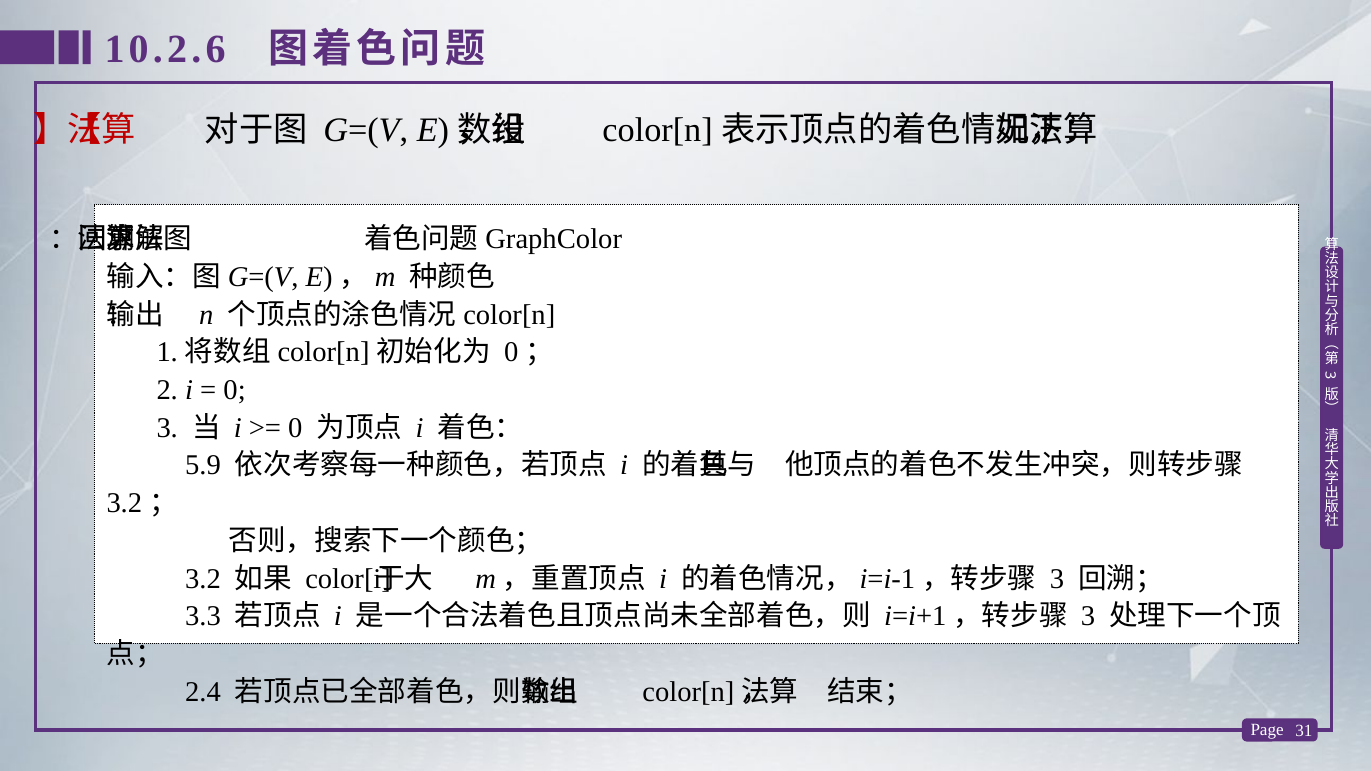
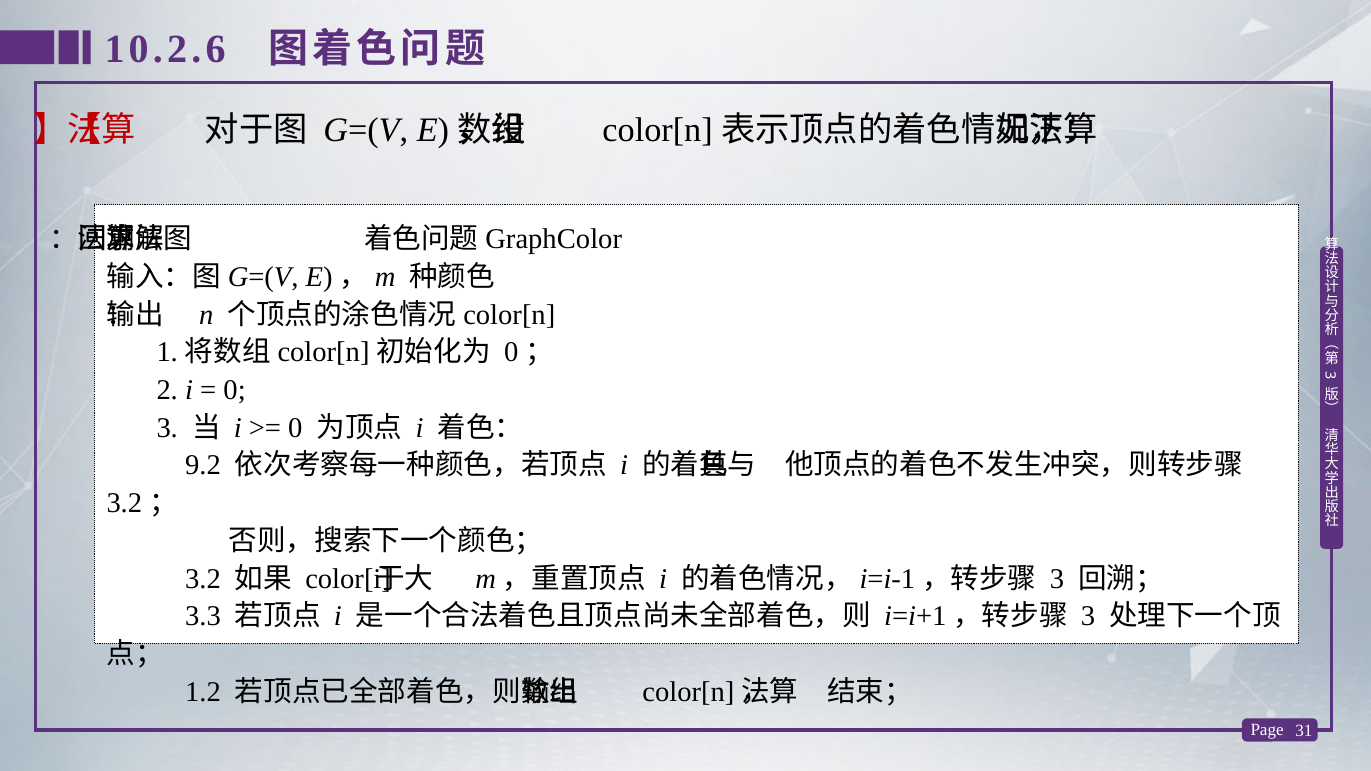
5.9: 5.9 -> 9.2
2.4: 2.4 -> 1.2
